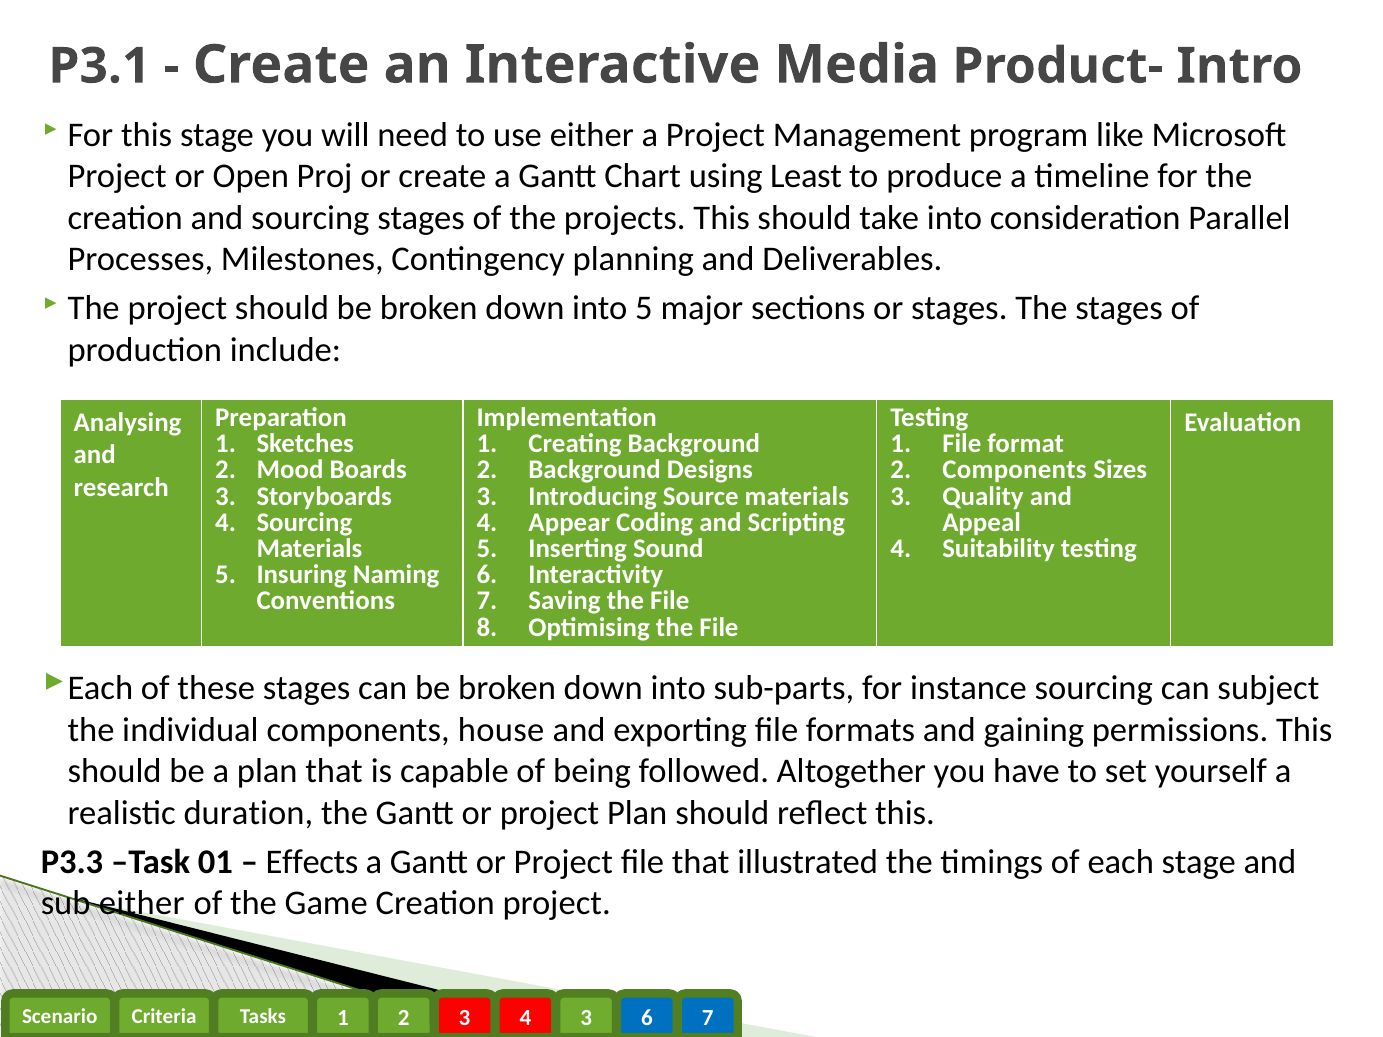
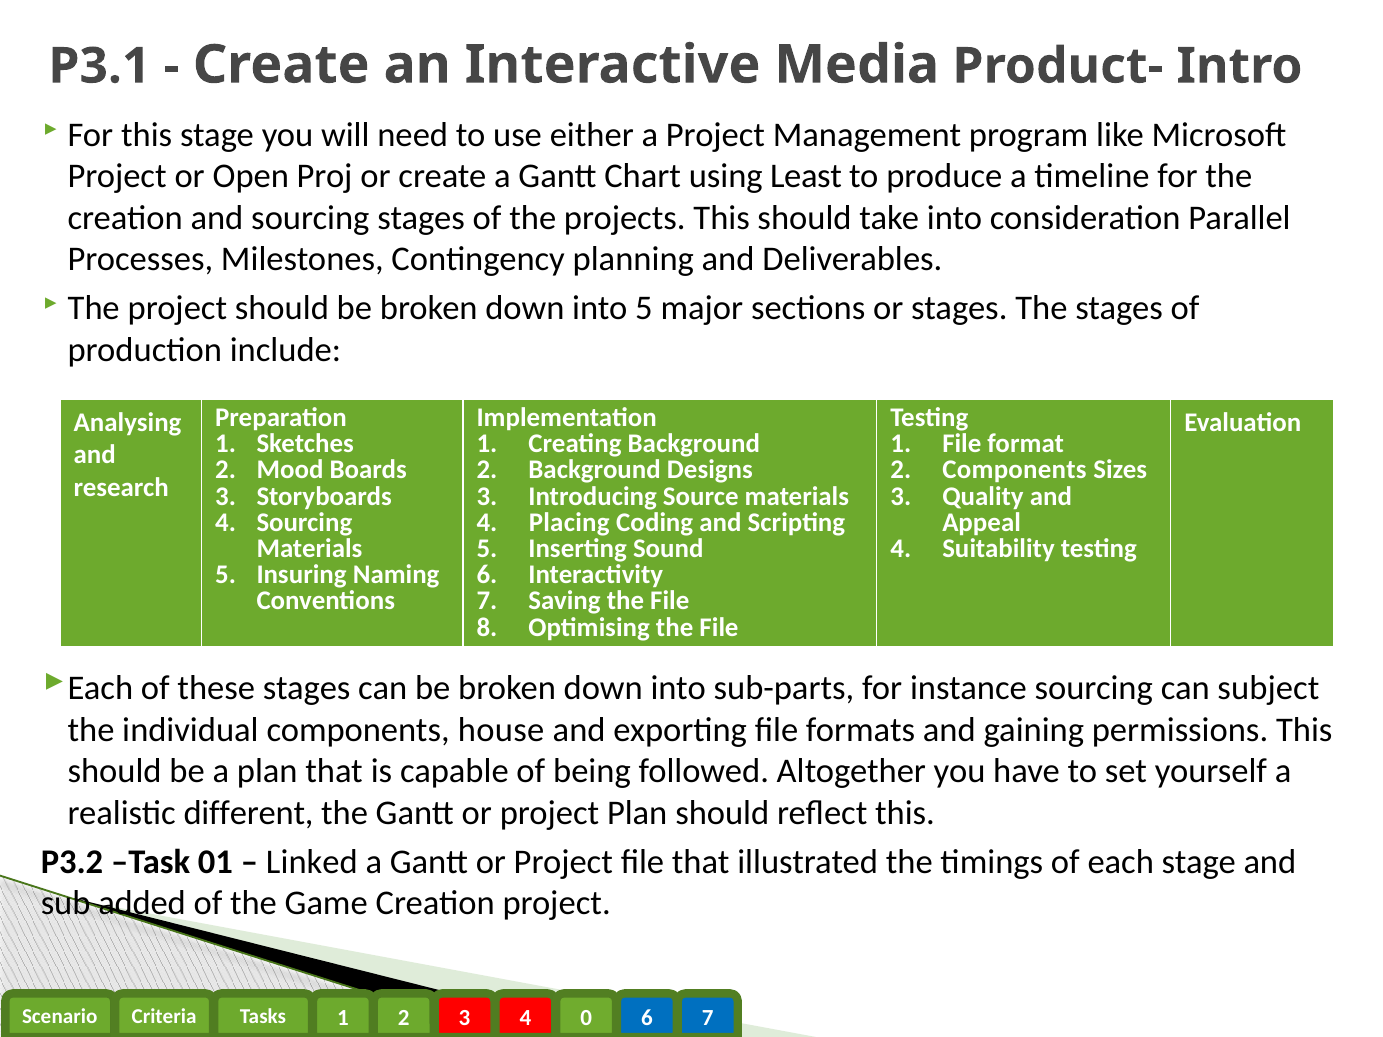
Appear: Appear -> Placing
duration: duration -> different
P3.3: P3.3 -> P3.2
Effects: Effects -> Linked
sub either: either -> added
3 at (586, 1018): 3 -> 0
